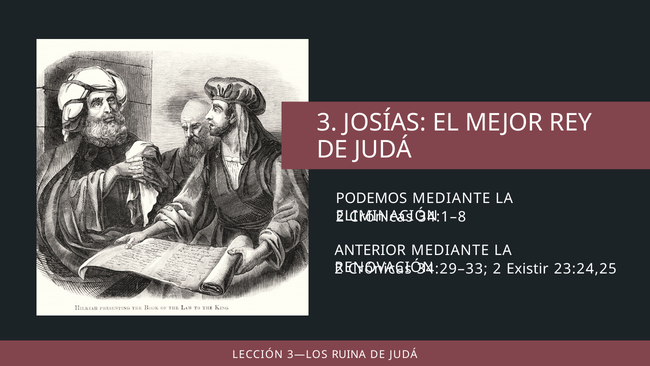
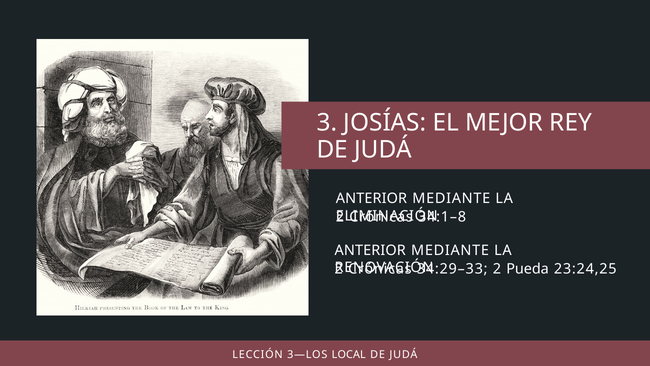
PODEMOS at (371, 198): PODEMOS -> ANTERIOR
Existir: Existir -> Pueda
RUINA: RUINA -> LOCAL
